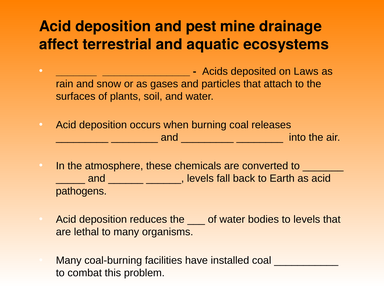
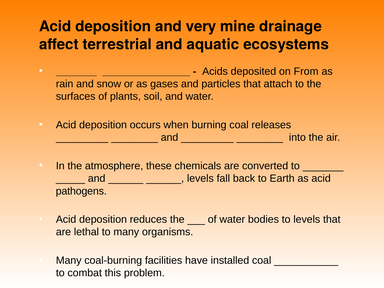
pest: pest -> very
Laws: Laws -> From
